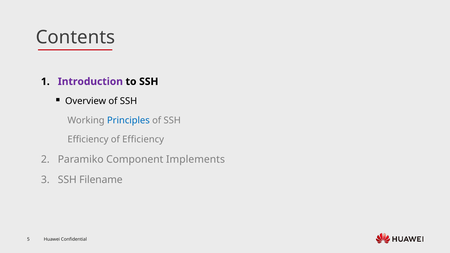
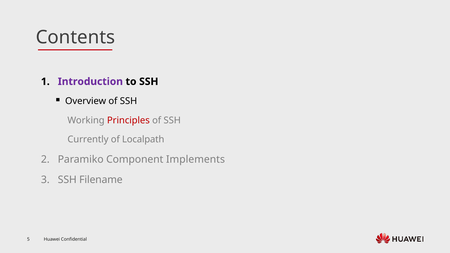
Principles colour: blue -> red
Efficiency at (88, 139): Efficiency -> Currently
of Efficiency: Efficiency -> Localpath
